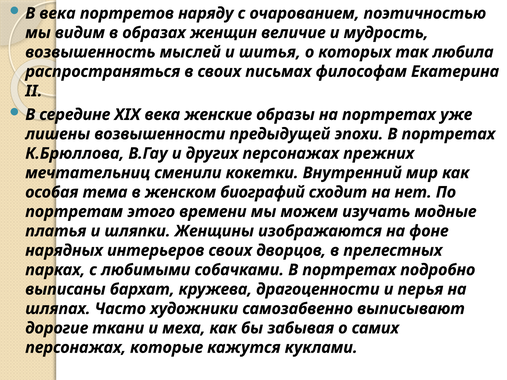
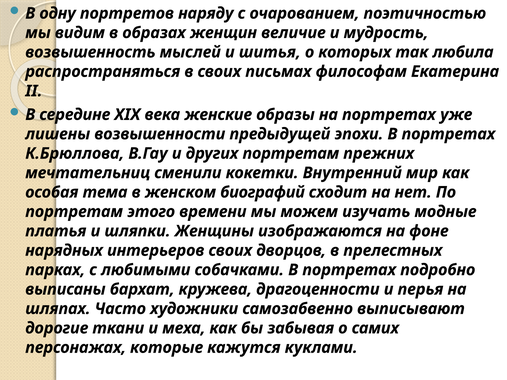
В века: века -> одну
других персонажах: персонажах -> портретам
